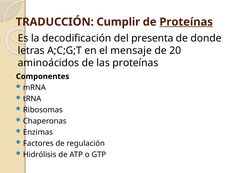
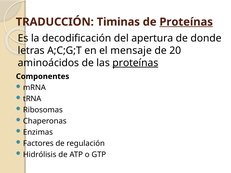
Cumplir: Cumplir -> Timinas
presenta: presenta -> apertura
proteínas at (135, 63) underline: none -> present
